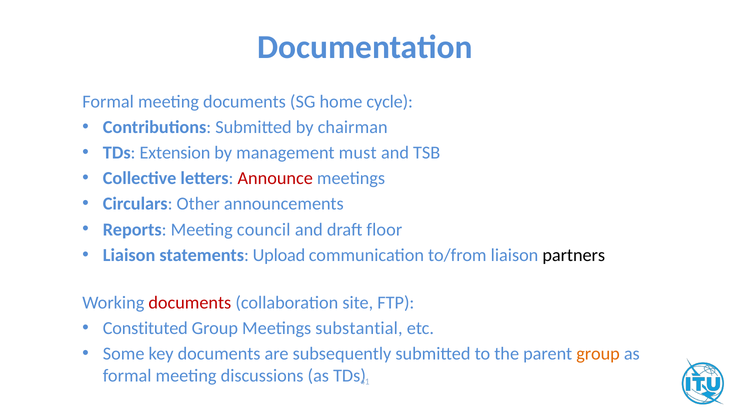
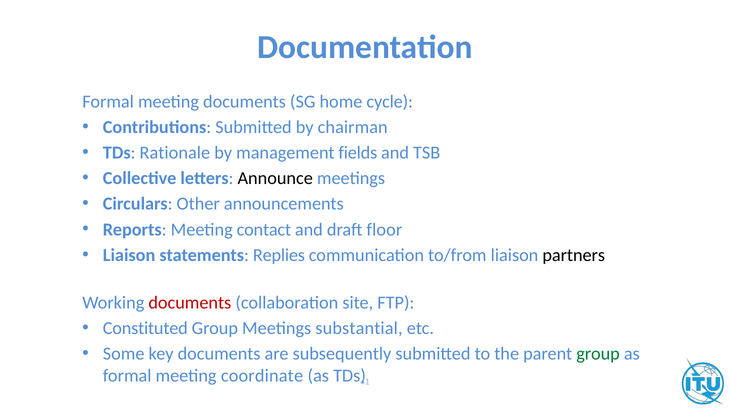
Extension: Extension -> Rationale
must: must -> fields
Announce colour: red -> black
council: council -> contact
Upload: Upload -> Replies
group at (598, 353) colour: orange -> green
discussions: discussions -> coordinate
